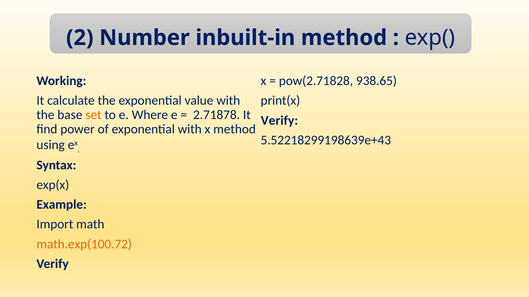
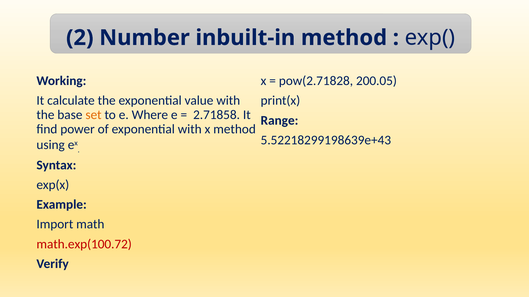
938.65: 938.65 -> 200.05
2.71878: 2.71878 -> 2.71858
Verify at (279, 121): Verify -> Range
math.exp(100.72 colour: orange -> red
